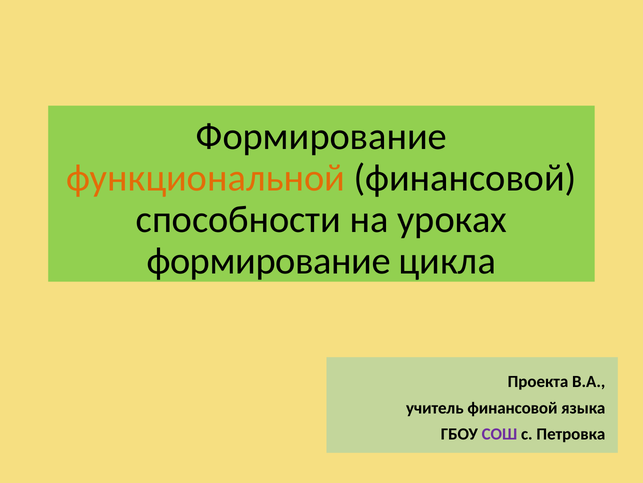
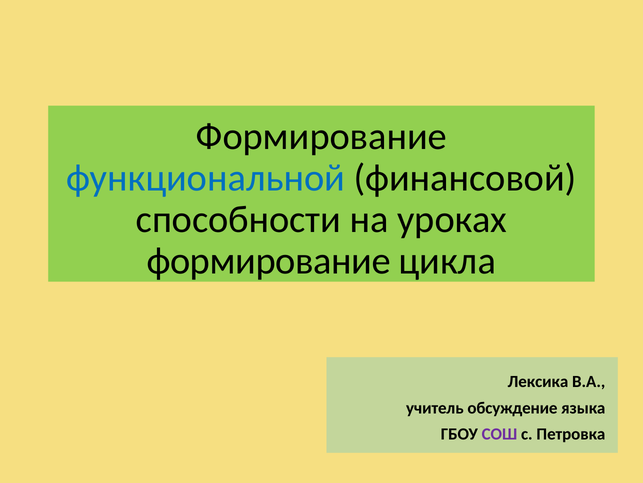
функциональной colour: orange -> blue
Проекта: Проекта -> Лексика
учитель финансовой: финансовой -> обсуждение
